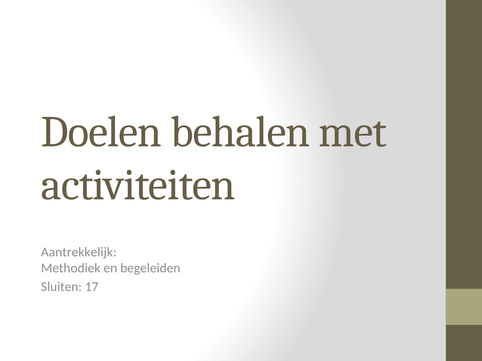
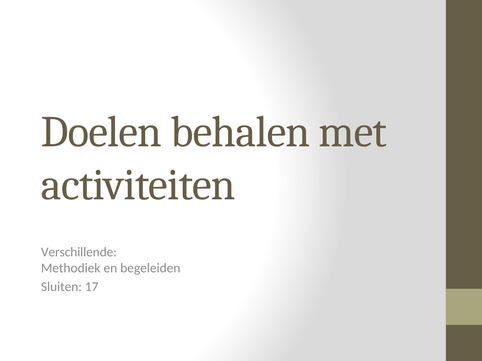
Aantrekkelijk: Aantrekkelijk -> Verschillende
